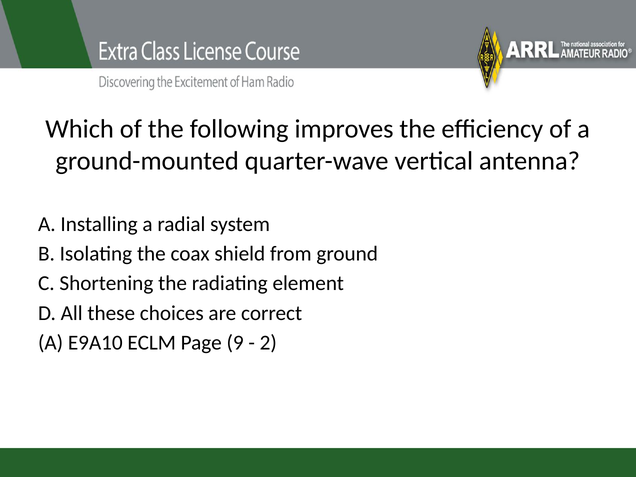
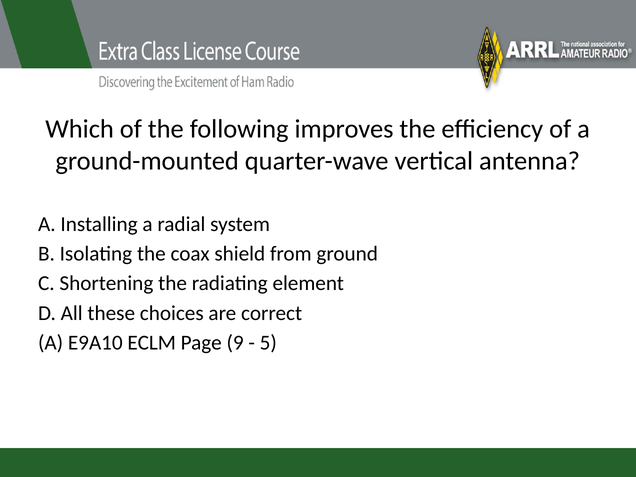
2: 2 -> 5
